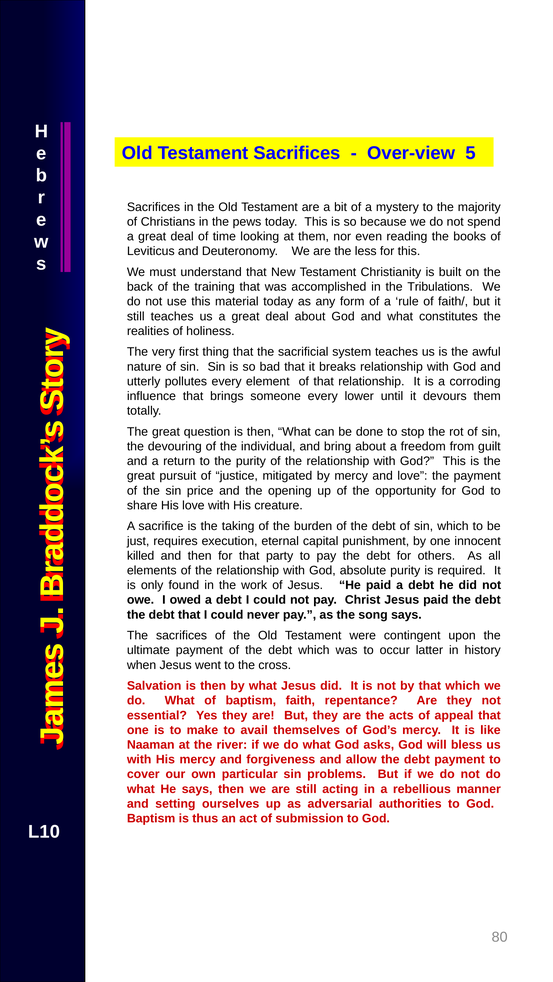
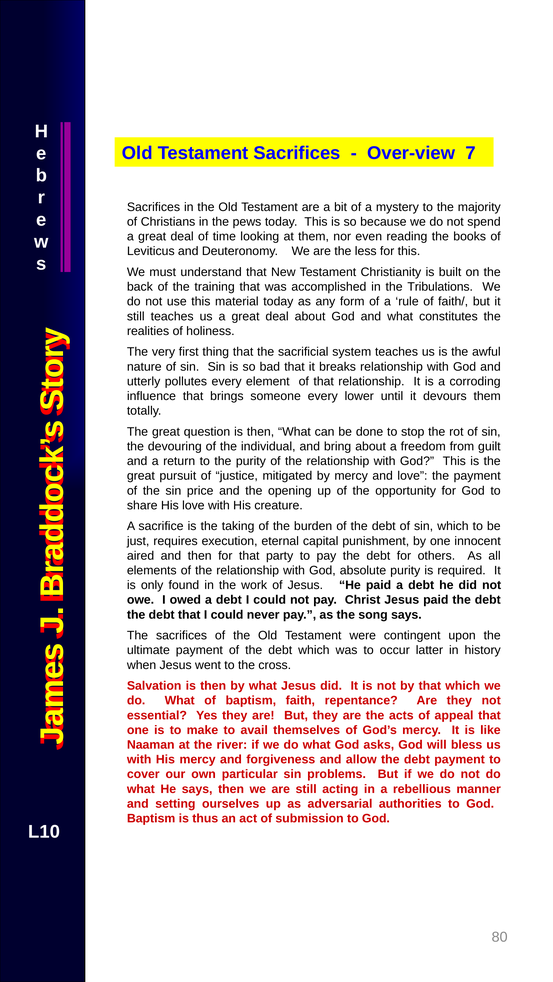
5: 5 -> 7
killed: killed -> aired
